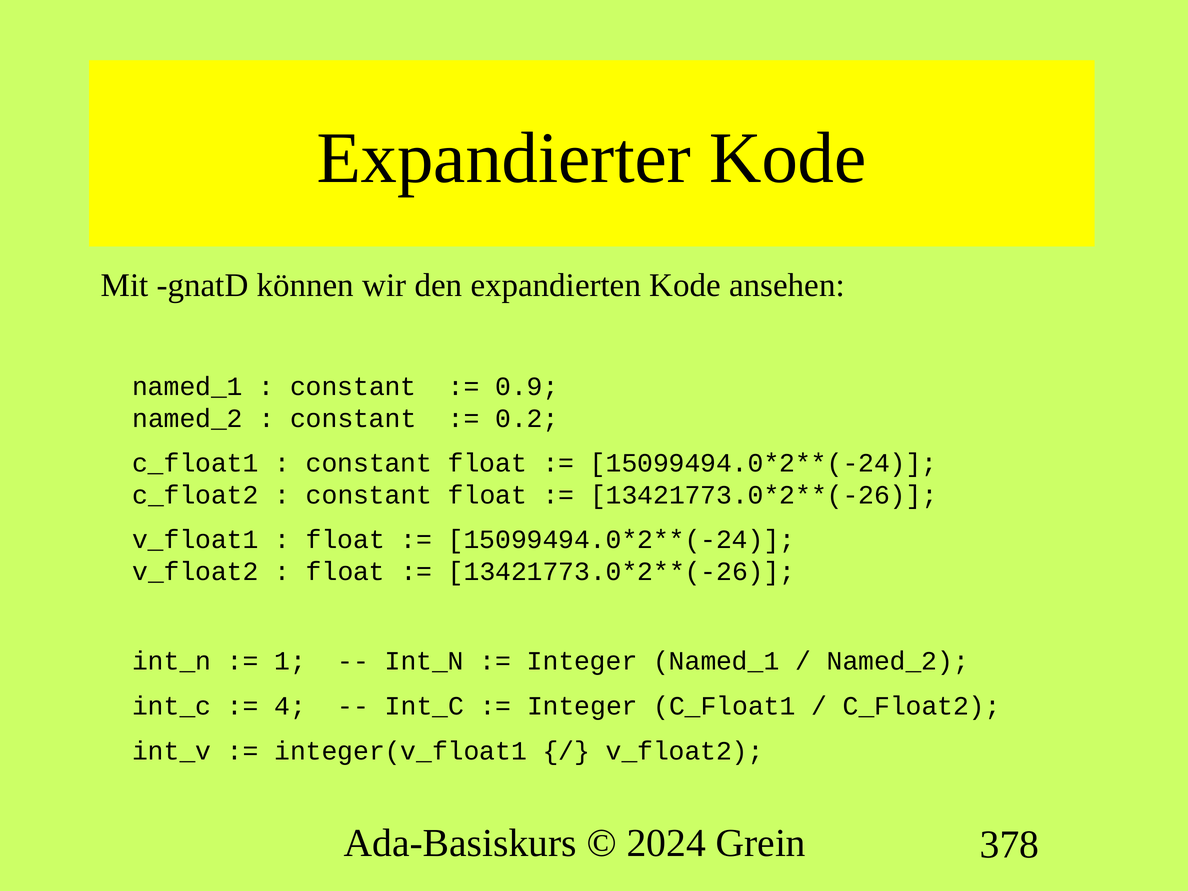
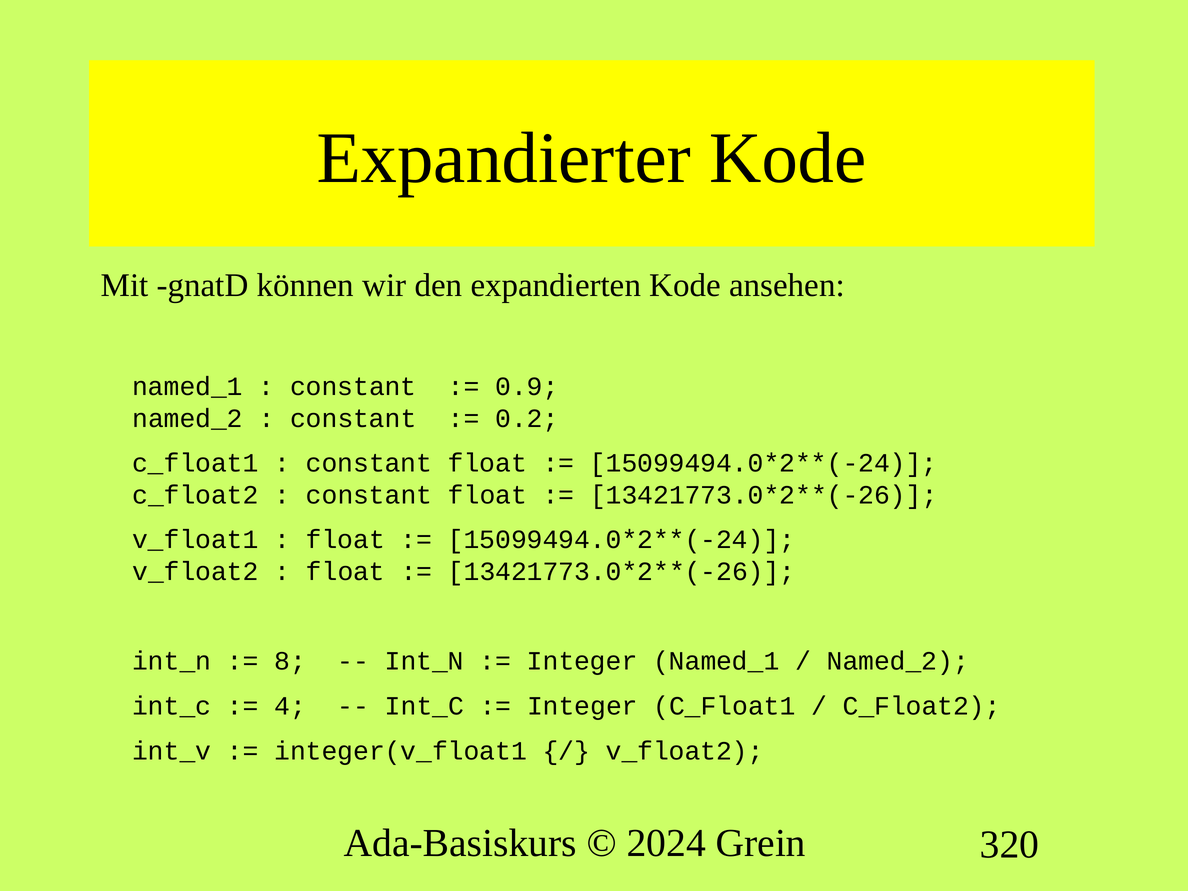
1: 1 -> 8
378: 378 -> 320
